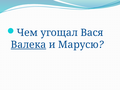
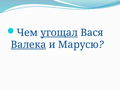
угощал underline: none -> present
